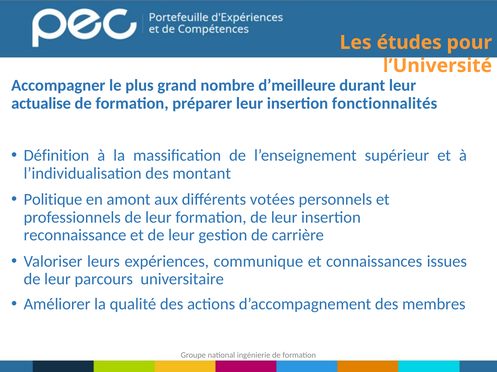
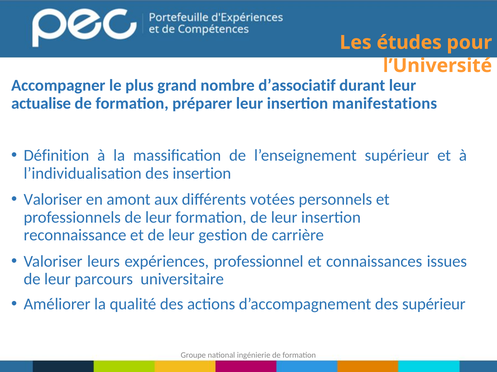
d’meilleure: d’meilleure -> d’associatif
fonctionnalités: fonctionnalités -> manifestations
des montant: montant -> insertion
Politique at (53, 200): Politique -> Valoriser
communique: communique -> professionnel
des membres: membres -> supérieur
